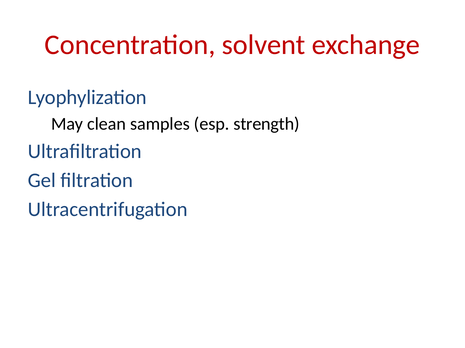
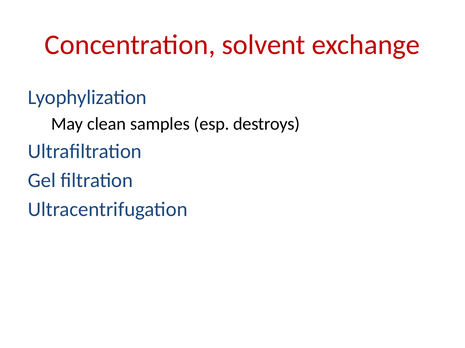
strength: strength -> destroys
